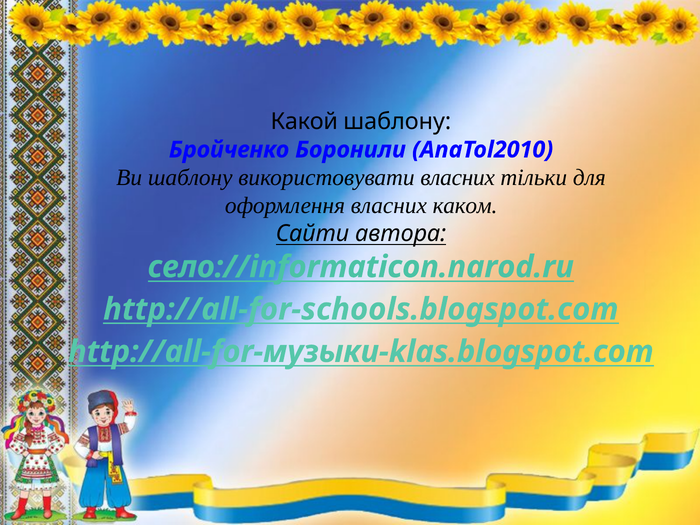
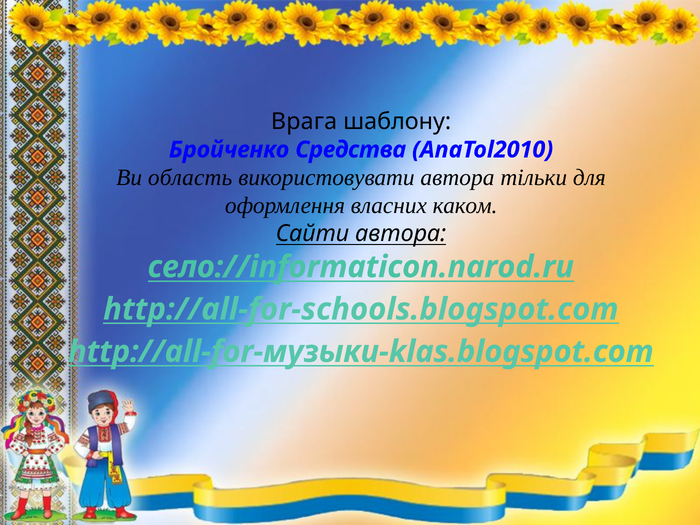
Какой: Какой -> Врага
Боронили: Боронили -> Средства
Ви шаблону: шаблону -> область
використовувати власних: власних -> автора
